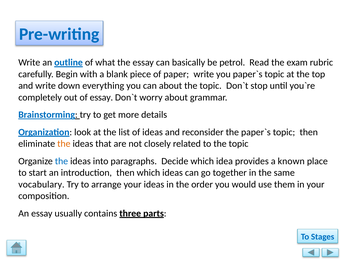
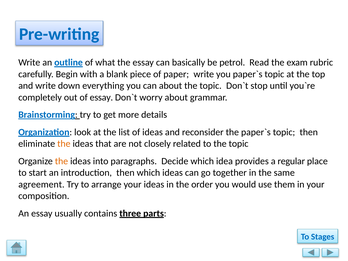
the at (61, 161) colour: blue -> orange
known: known -> regular
vocabulary: vocabulary -> agreement
